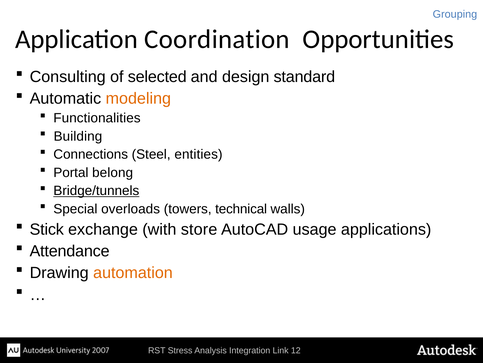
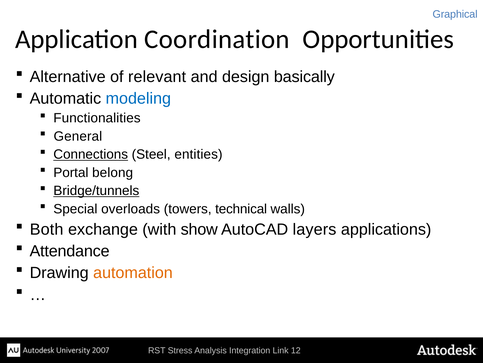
Grouping: Grouping -> Graphical
Consulting: Consulting -> Alternative
selected: selected -> relevant
standard: standard -> basically
modeling colour: orange -> blue
Building: Building -> General
Connections underline: none -> present
Stick: Stick -> Both
store: store -> show
usage: usage -> layers
